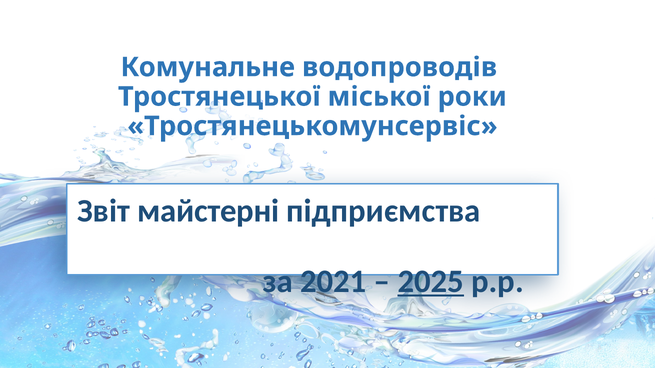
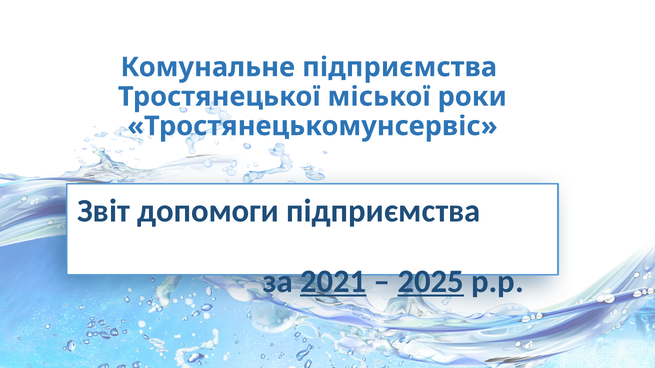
Комунальне водопроводів: водопроводів -> підприємства
майстерні: майстерні -> допомоги
2021 underline: none -> present
